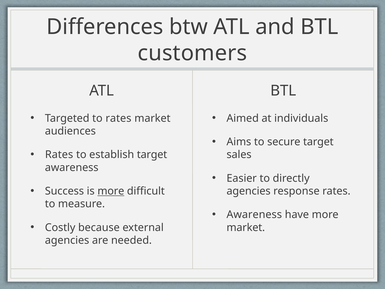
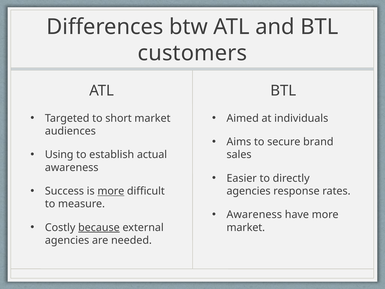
to rates: rates -> short
secure target: target -> brand
Rates at (59, 155): Rates -> Using
establish target: target -> actual
because underline: none -> present
